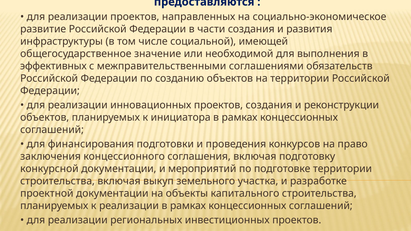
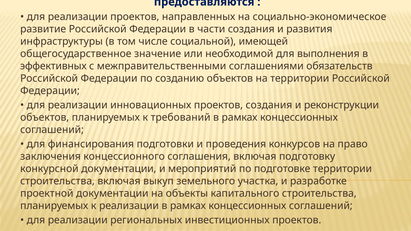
инициатора: инициатора -> требований
